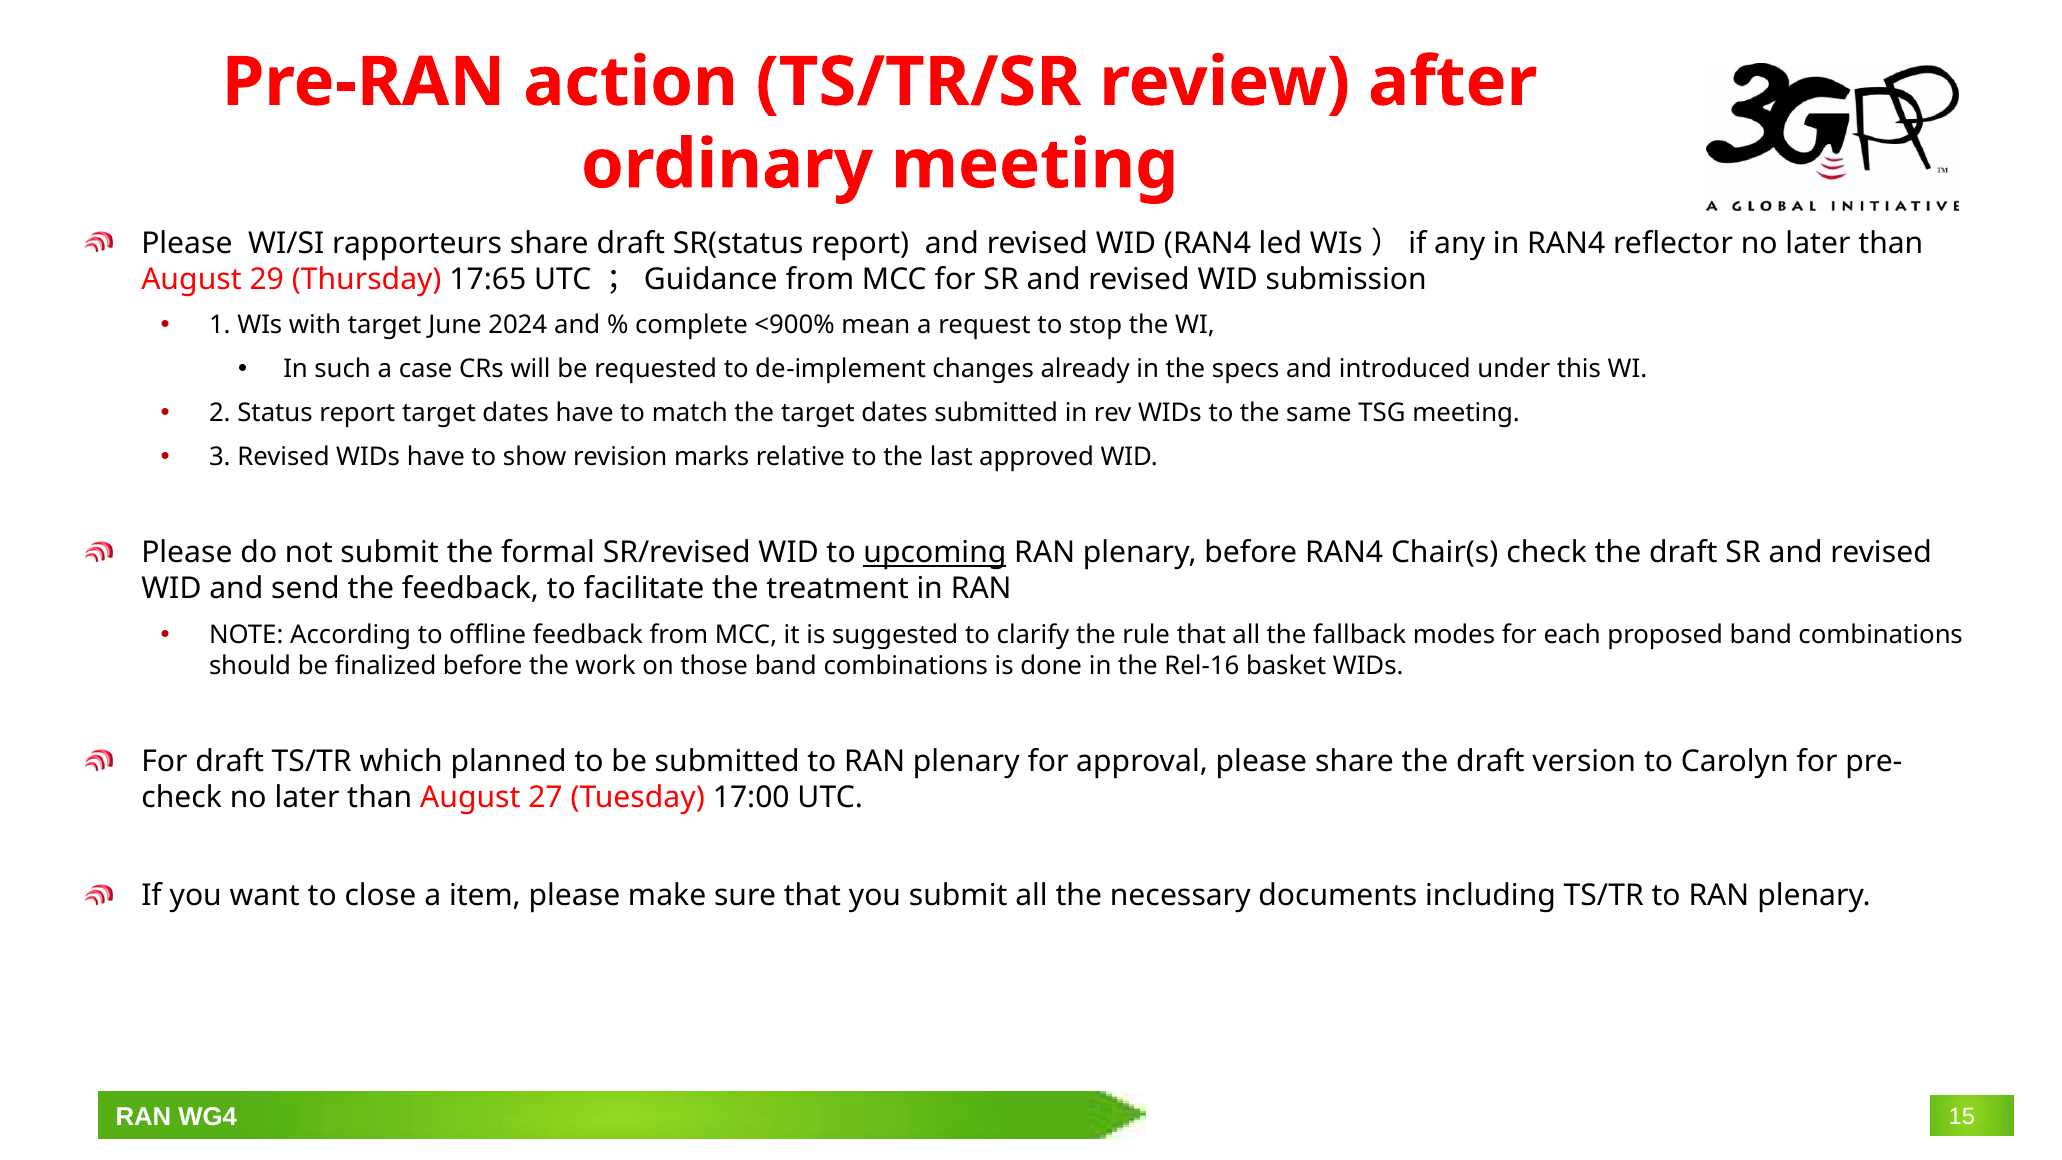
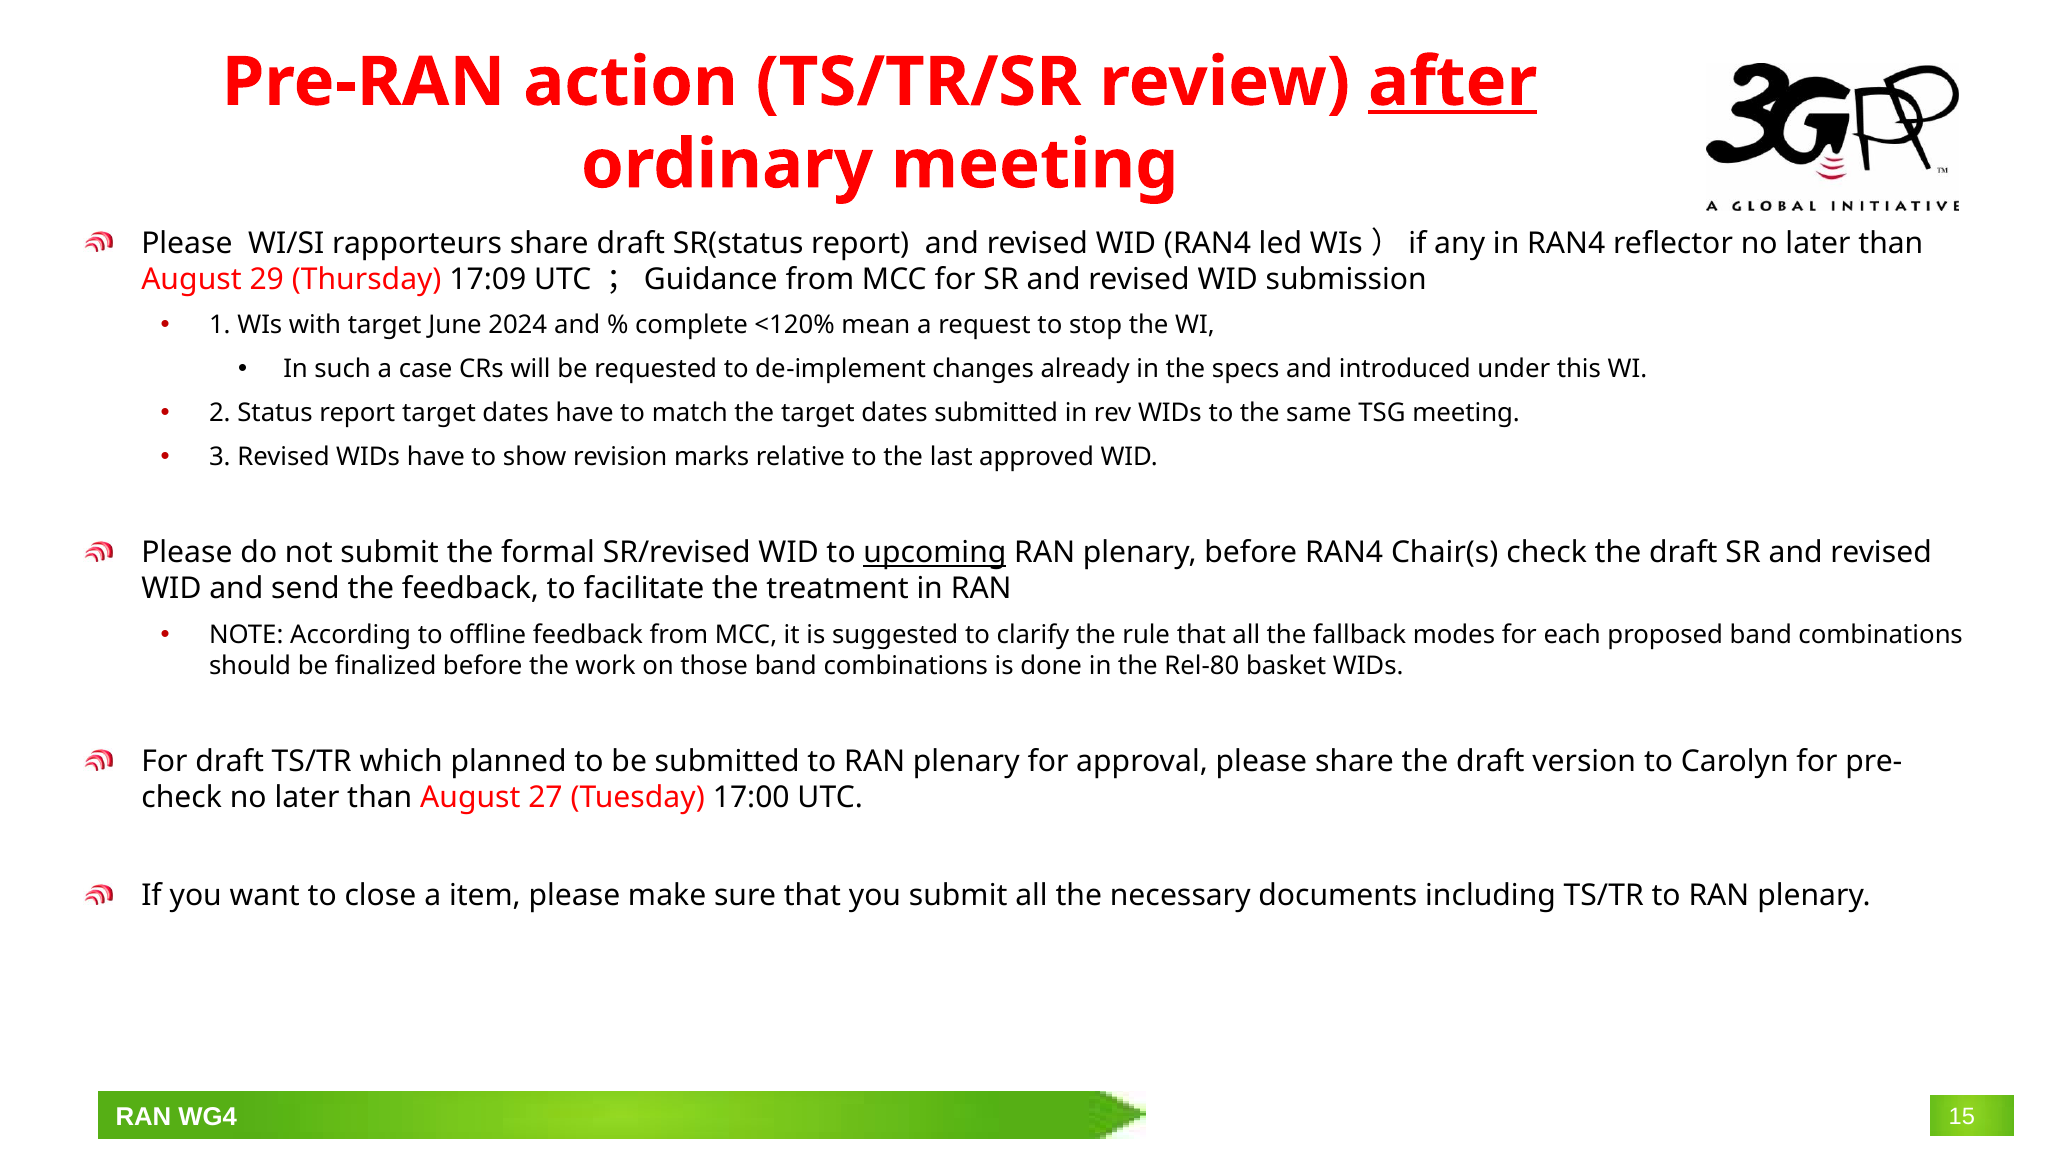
after underline: none -> present
17:65: 17:65 -> 17:09
<900%: <900% -> <120%
Rel-16: Rel-16 -> Rel-80
